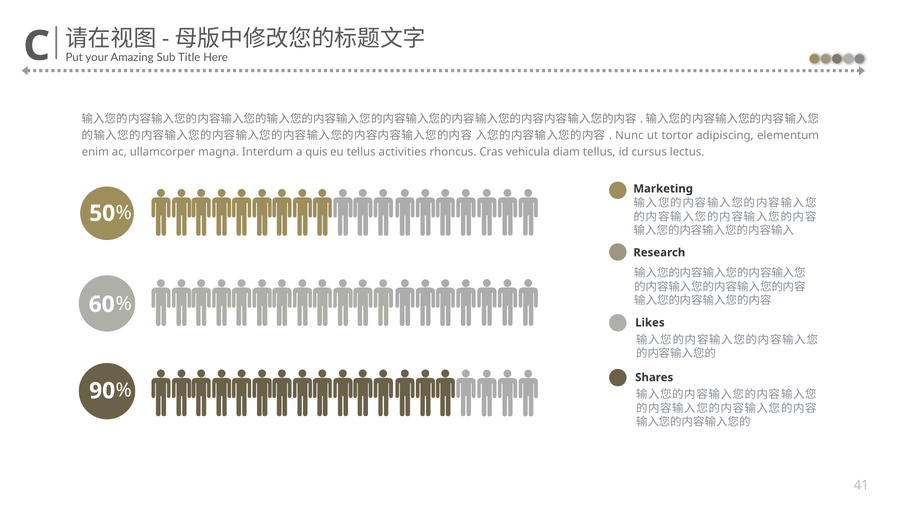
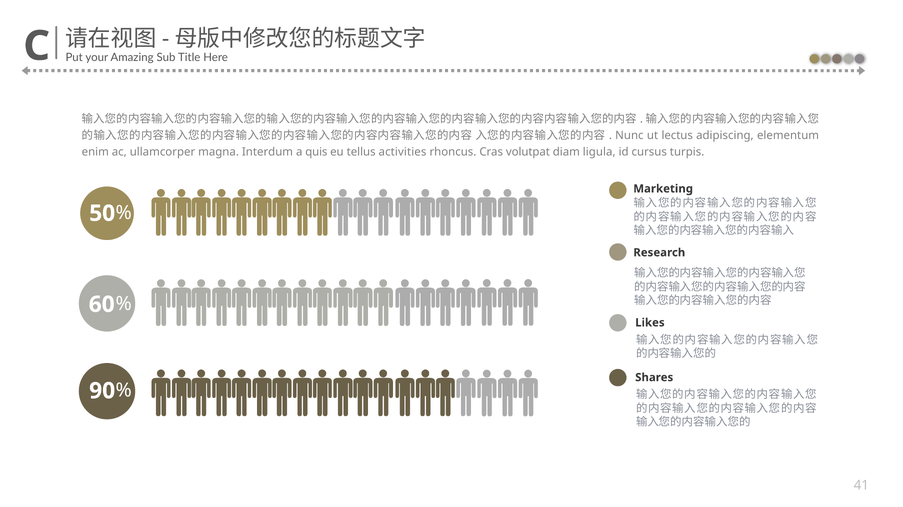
tortor: tortor -> lectus
vehicula: vehicula -> volutpat
diam tellus: tellus -> ligula
lectus: lectus -> turpis
